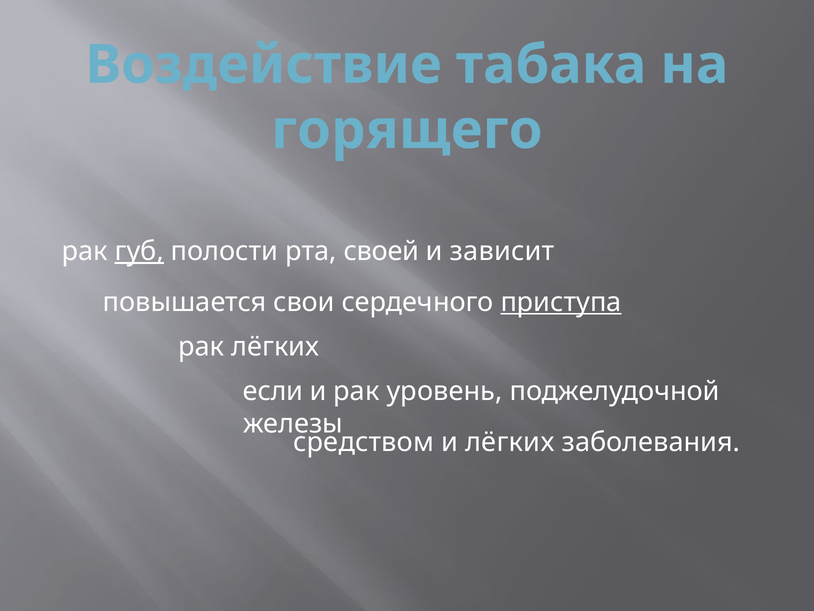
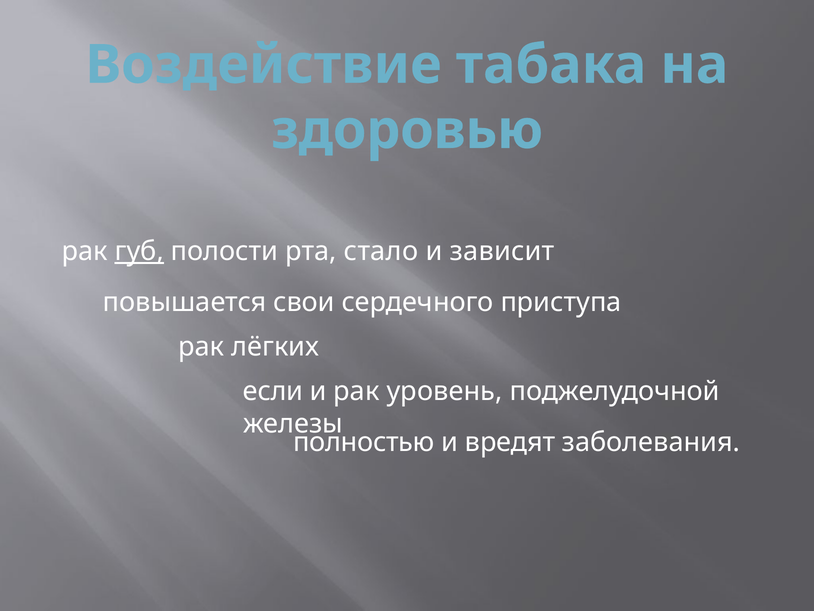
горящего: горящего -> здоровью
своей: своей -> стало
приступа underline: present -> none
средством: средством -> полностью
и лёгких: лёгких -> вредят
